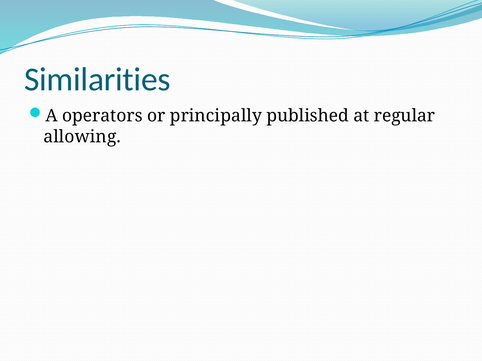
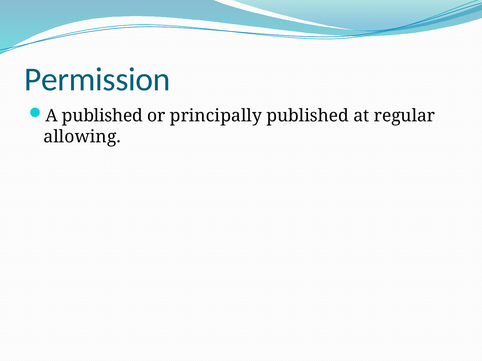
Similarities: Similarities -> Permission
A operators: operators -> published
